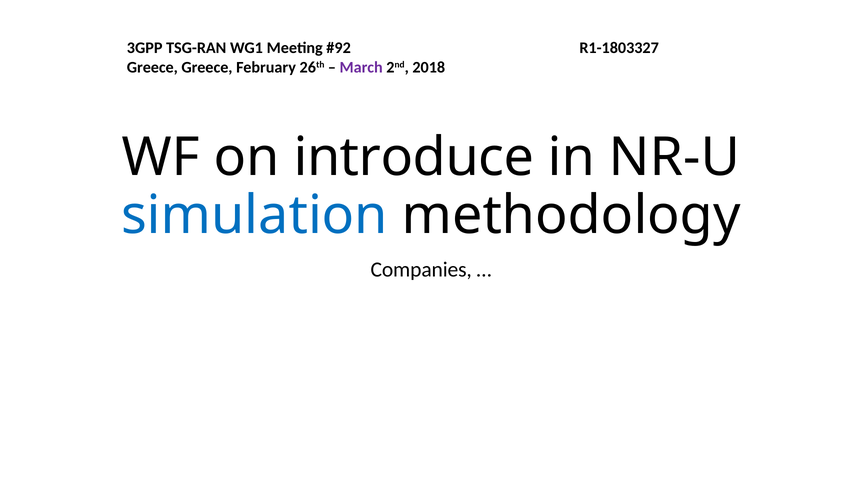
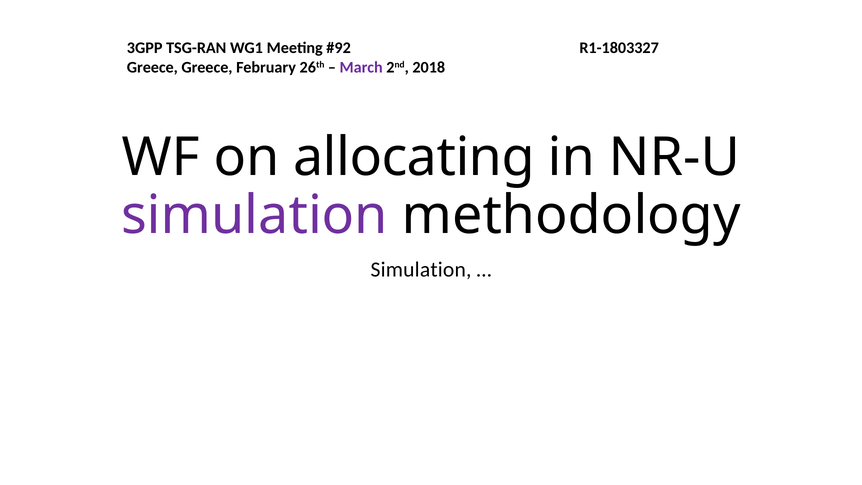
introduce: introduce -> allocating
simulation at (254, 215) colour: blue -> purple
Companies at (421, 269): Companies -> Simulation
